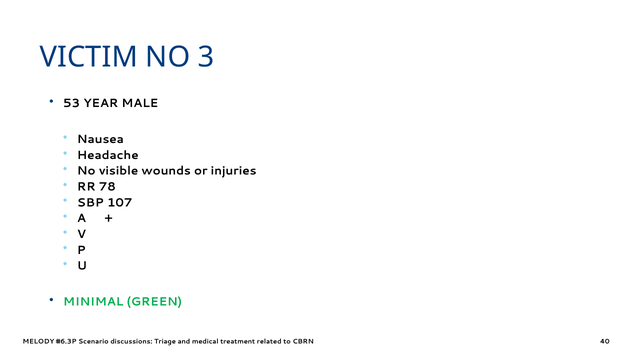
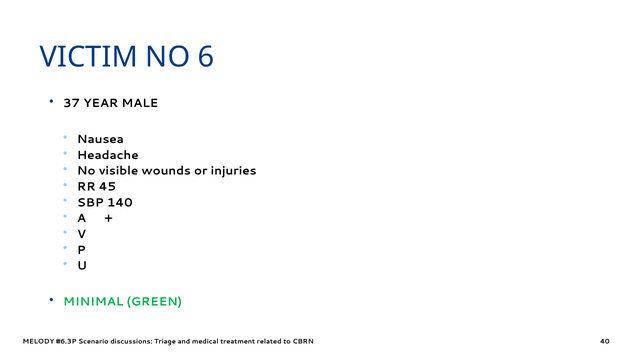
3: 3 -> 6
53: 53 -> 37
78: 78 -> 45
107: 107 -> 140
